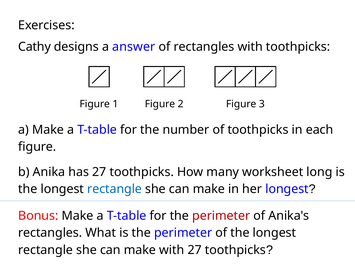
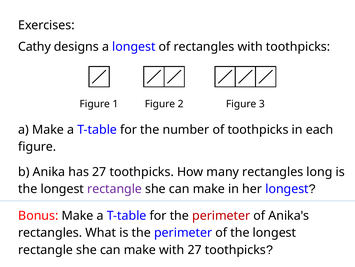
a answer: answer -> longest
many worksheet: worksheet -> rectangles
rectangle at (115, 189) colour: blue -> purple
